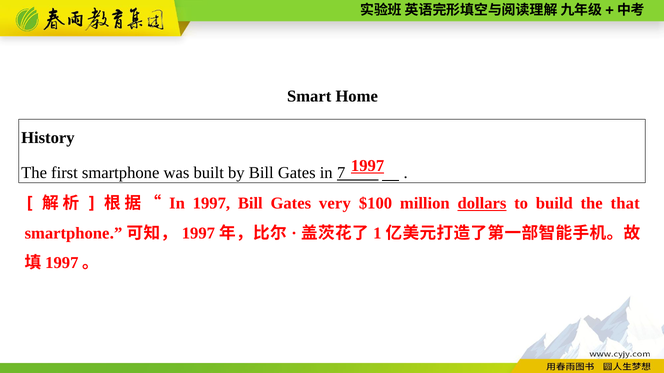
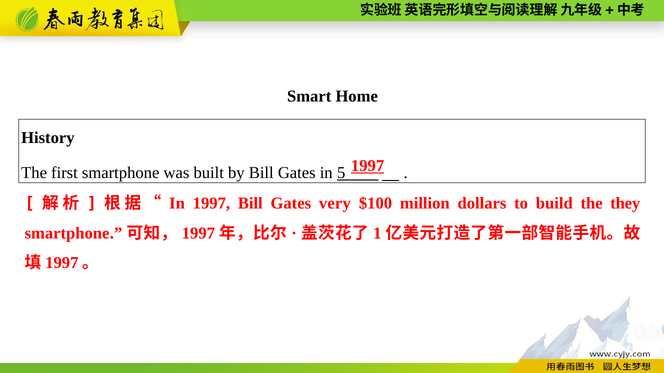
7: 7 -> 5
dollars underline: present -> none
that: that -> they
